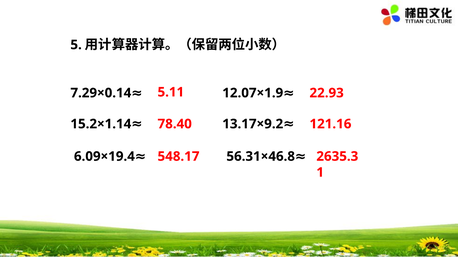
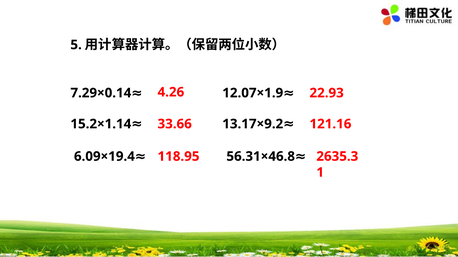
5.11: 5.11 -> 4.26
78.40: 78.40 -> 33.66
548.17: 548.17 -> 118.95
